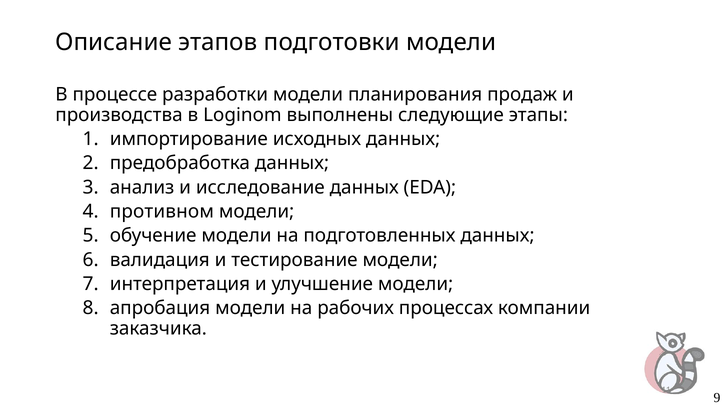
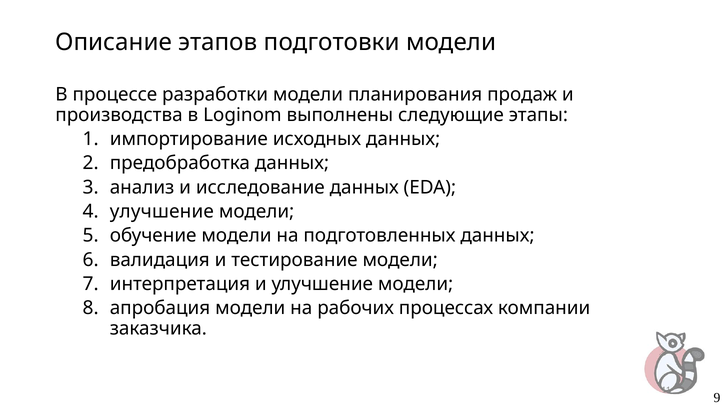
противном at (162, 212): противном -> улучшение
